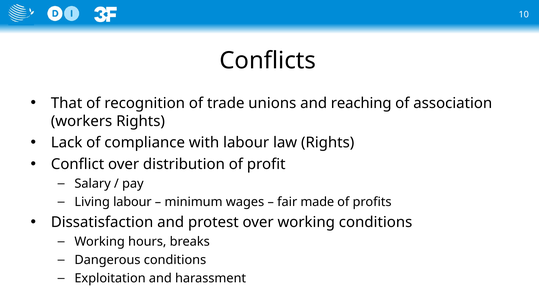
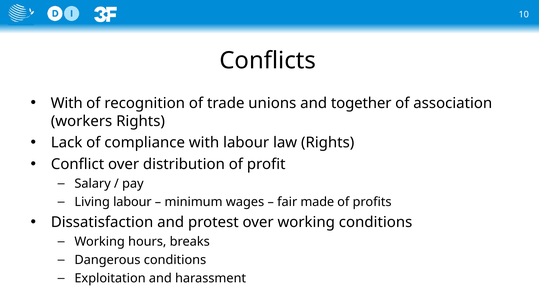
That at (67, 103): That -> With
reaching: reaching -> together
